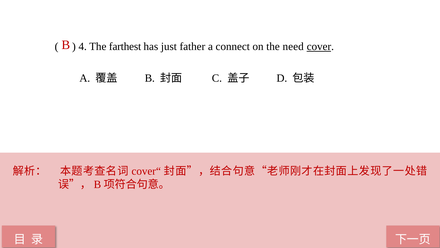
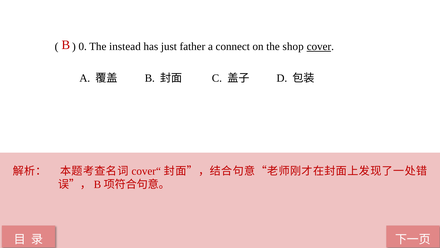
4: 4 -> 0
farthest: farthest -> instead
need: need -> shop
